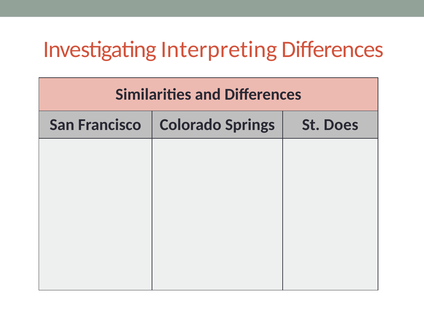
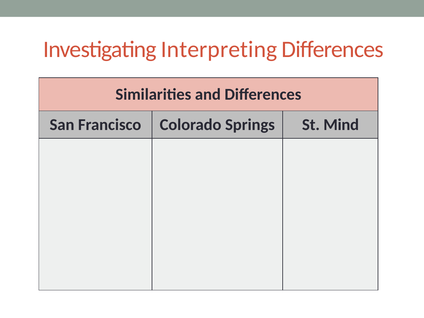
Does: Does -> Mind
